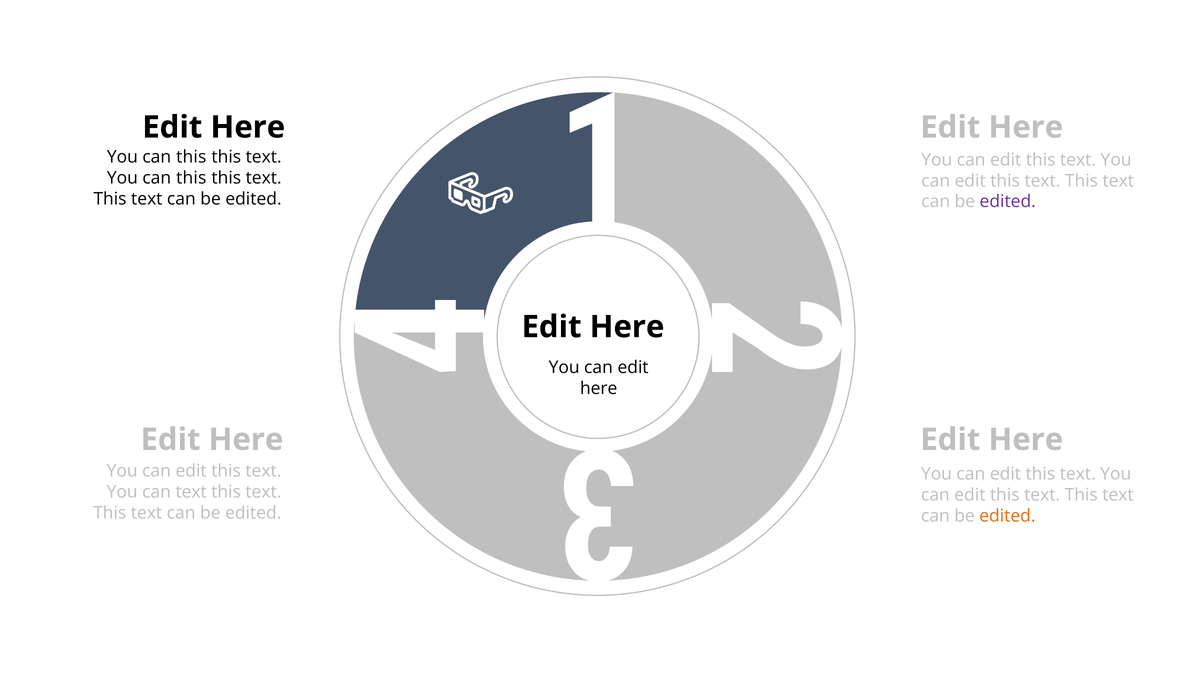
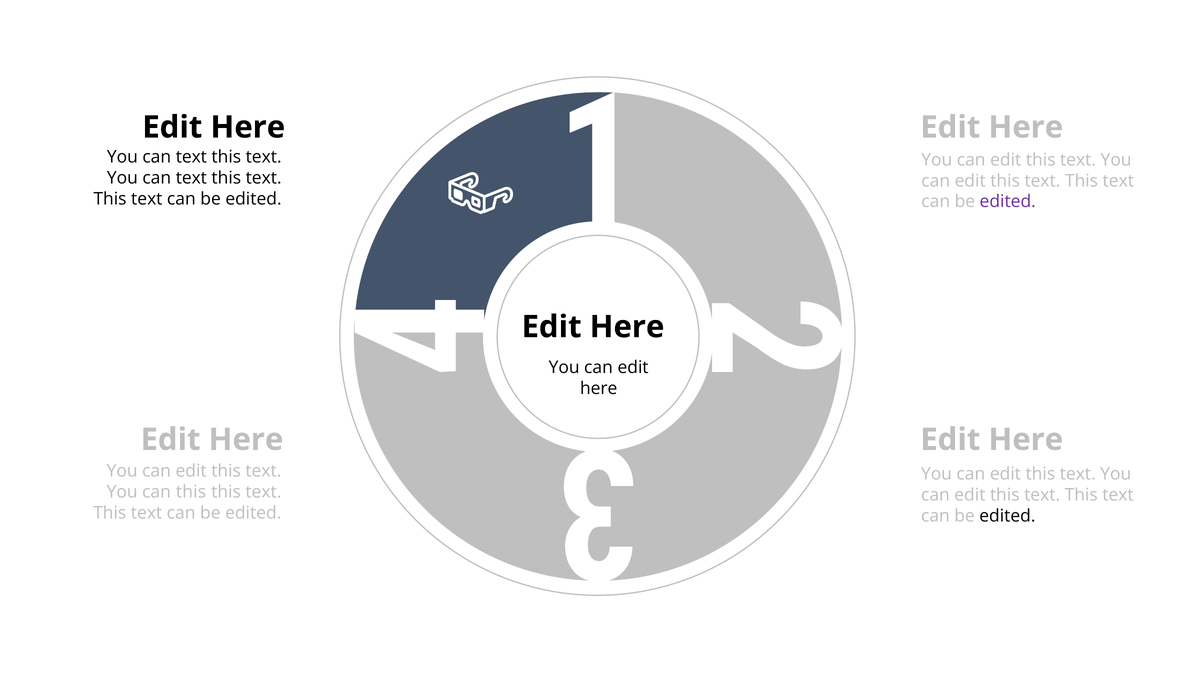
this at (191, 157): this -> text
this at (191, 178): this -> text
can text: text -> this
edited at (1007, 516) colour: orange -> black
